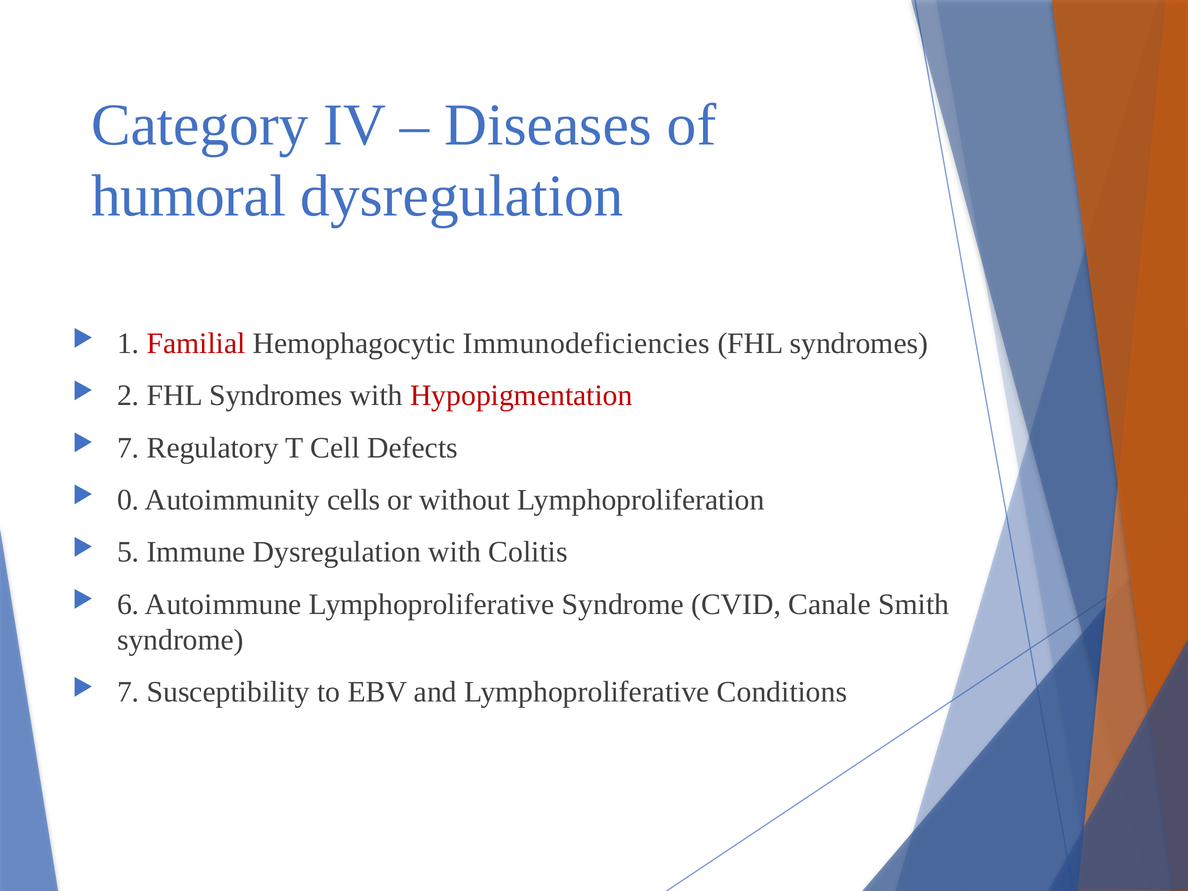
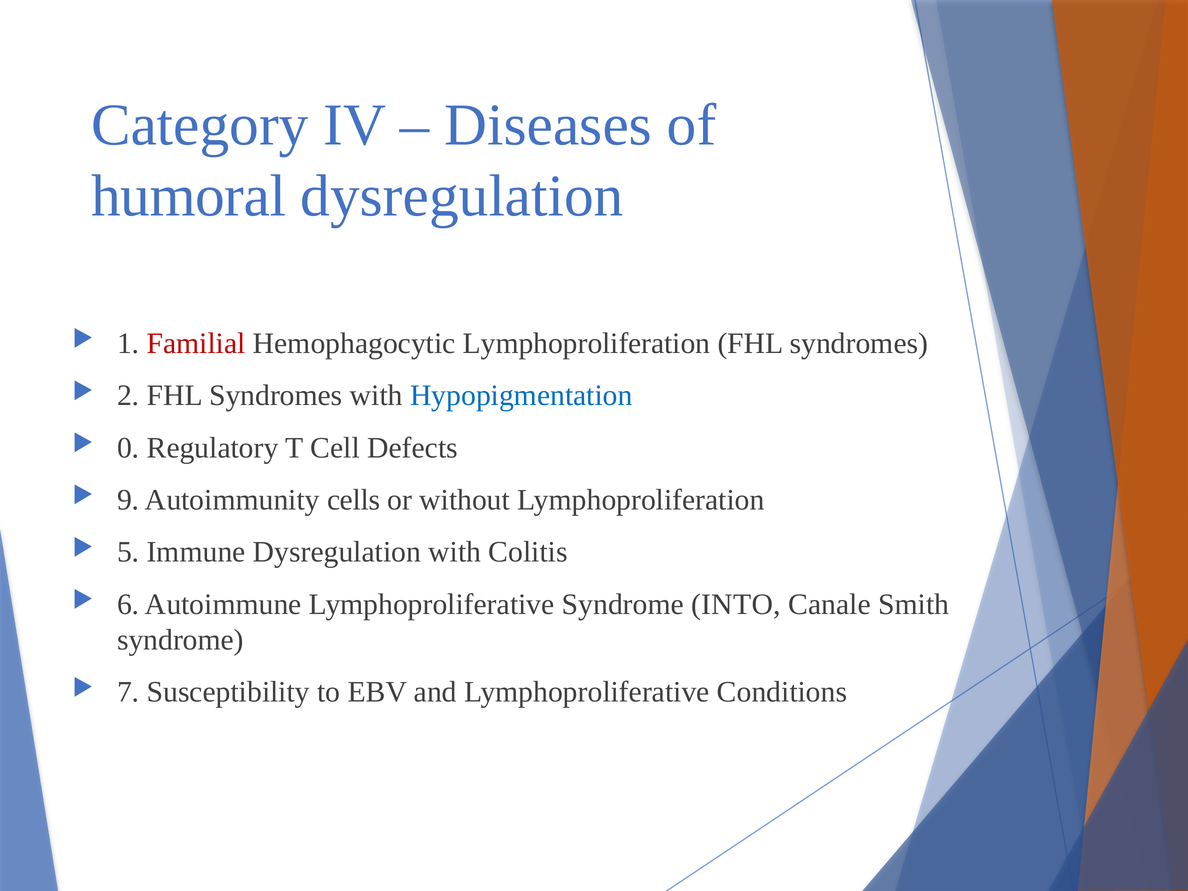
Hemophagocytic Immunodeficiencies: Immunodeficiencies -> Lymphoproliferation
Hypopigmentation colour: red -> blue
7 at (128, 448): 7 -> 0
0: 0 -> 9
CVID: CVID -> INTO
